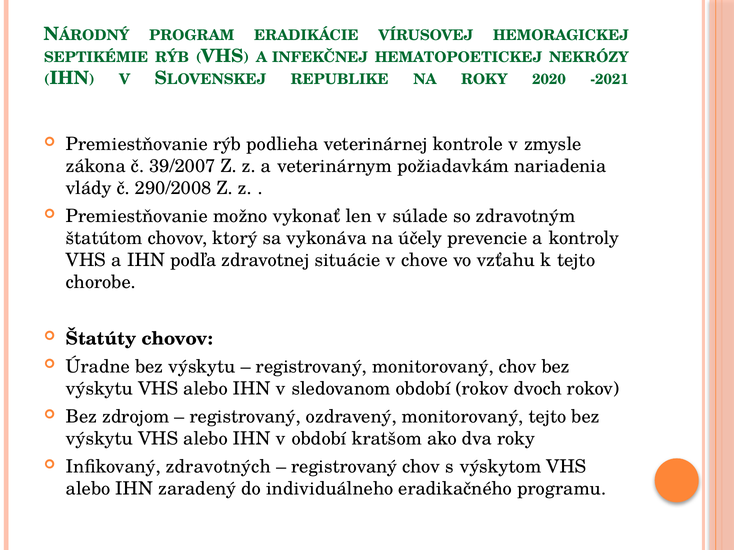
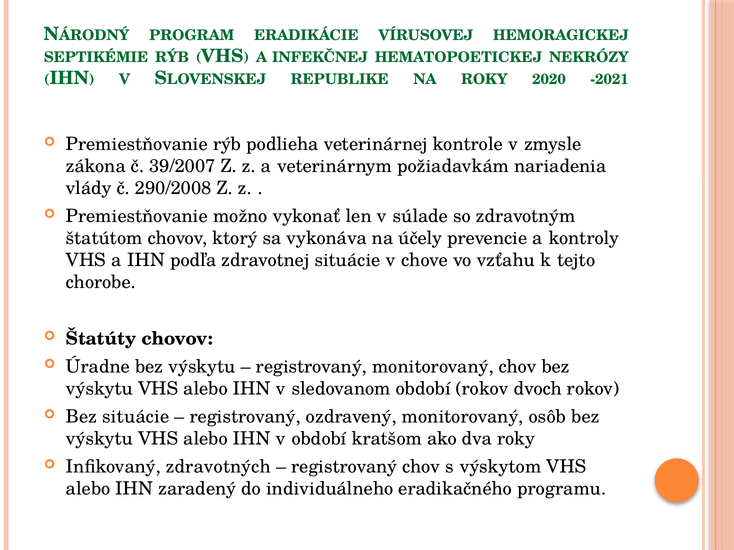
Bez zdrojom: zdrojom -> situácie
monitorovaný tejto: tejto -> osôb
